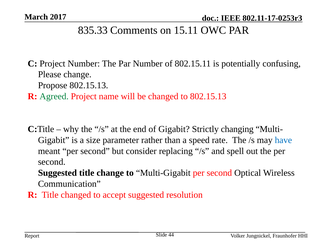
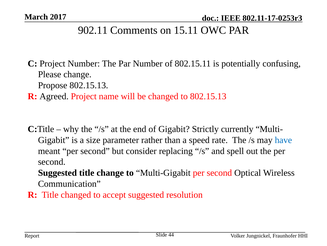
835.33: 835.33 -> 902.11
Agreed colour: green -> black
changing: changing -> currently
